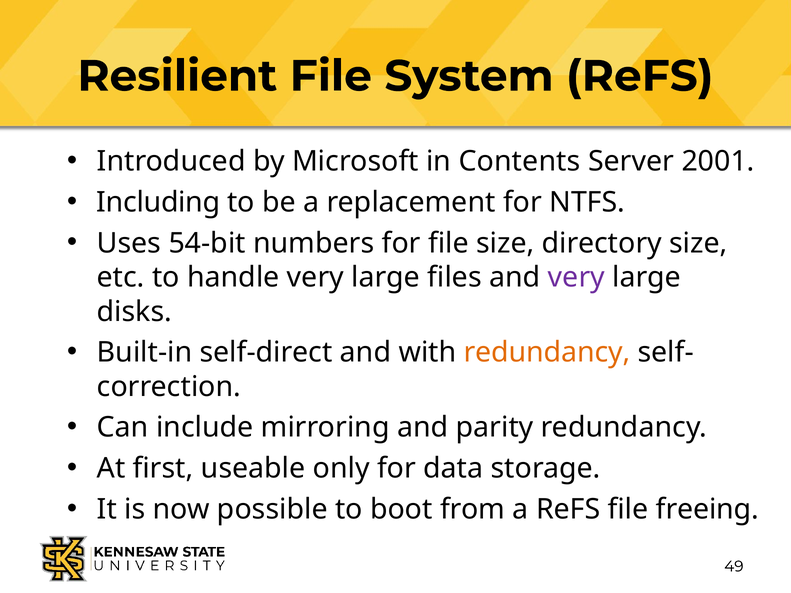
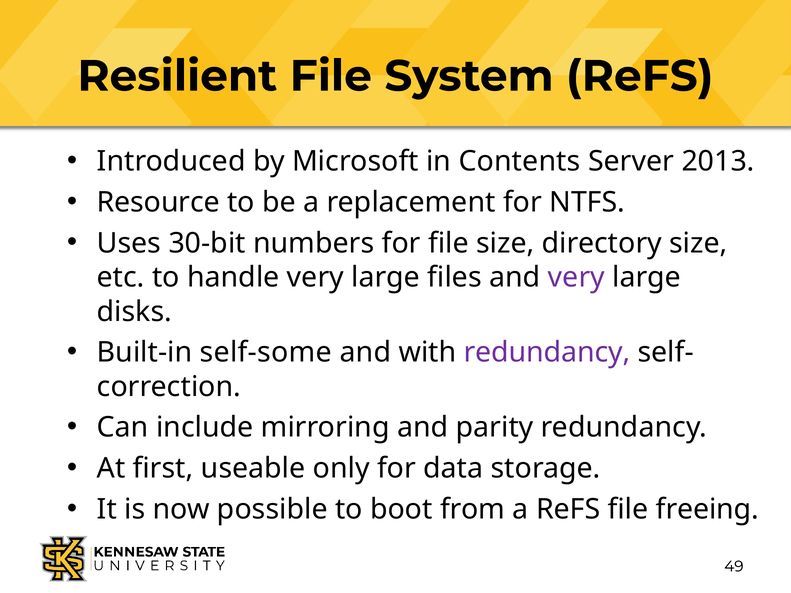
2001: 2001 -> 2013
Including: Including -> Resource
54-bit: 54-bit -> 30-bit
self-direct: self-direct -> self-some
redundancy at (547, 353) colour: orange -> purple
